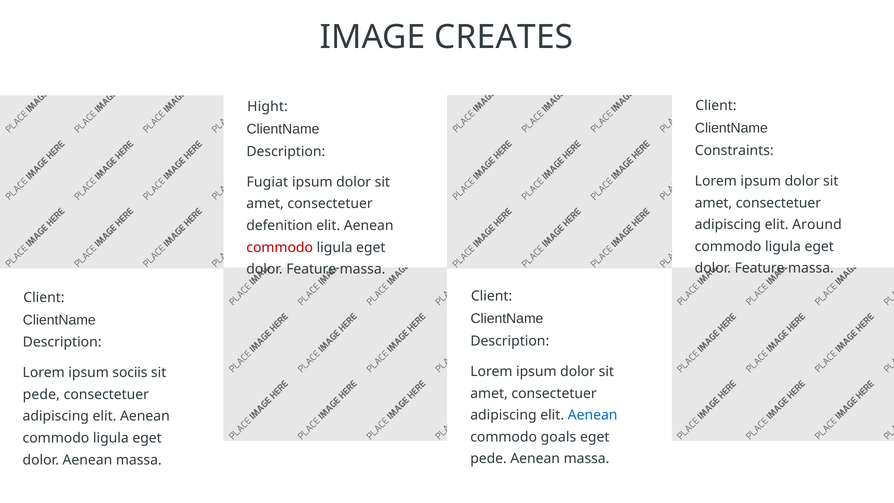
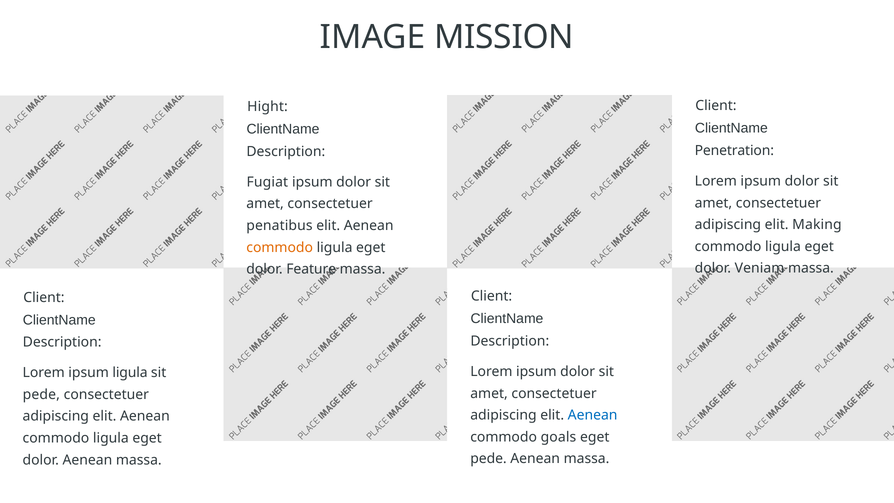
CREATES: CREATES -> MISSION
Constraints: Constraints -> Penetration
Around: Around -> Making
defenition: defenition -> penatibus
commodo at (280, 247) colour: red -> orange
Feature at (760, 268): Feature -> Veniam
ipsum sociis: sociis -> ligula
